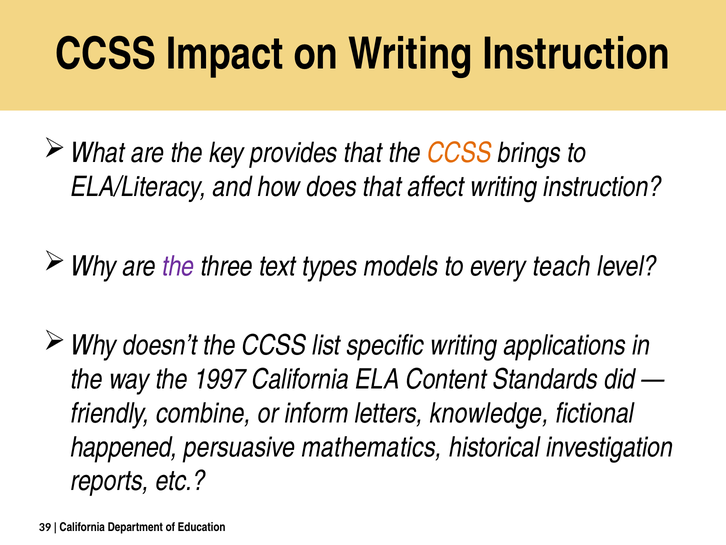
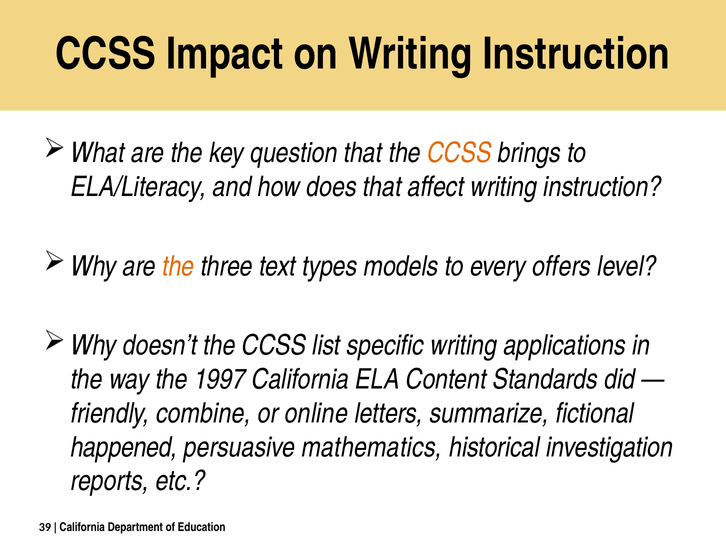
provides: provides -> question
the at (178, 266) colour: purple -> orange
teach: teach -> offers
inform: inform -> online
knowledge: knowledge -> summarize
